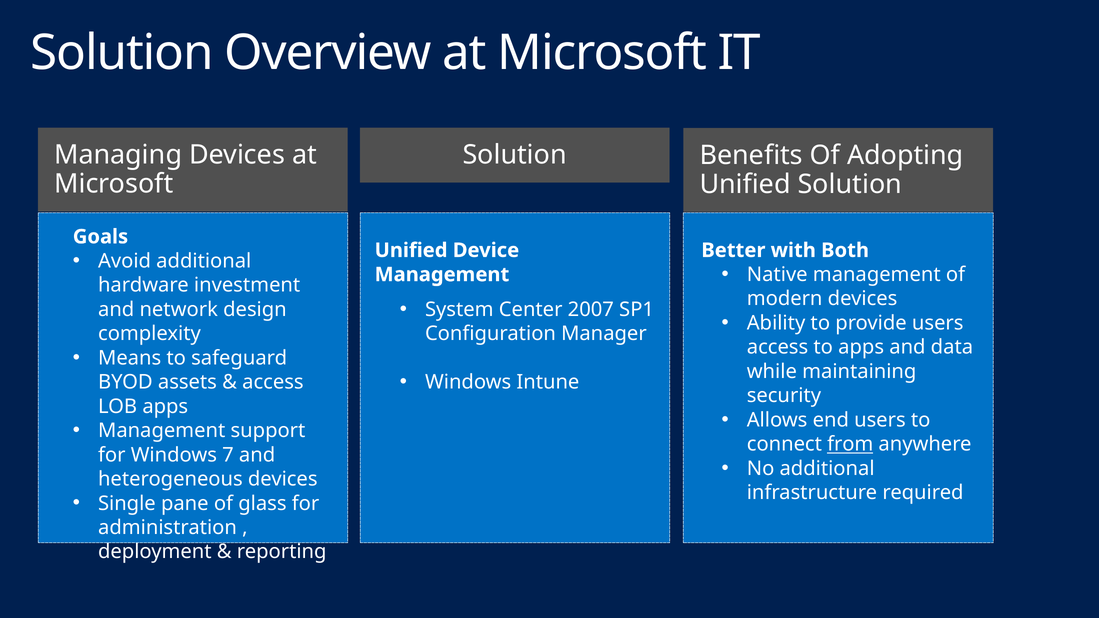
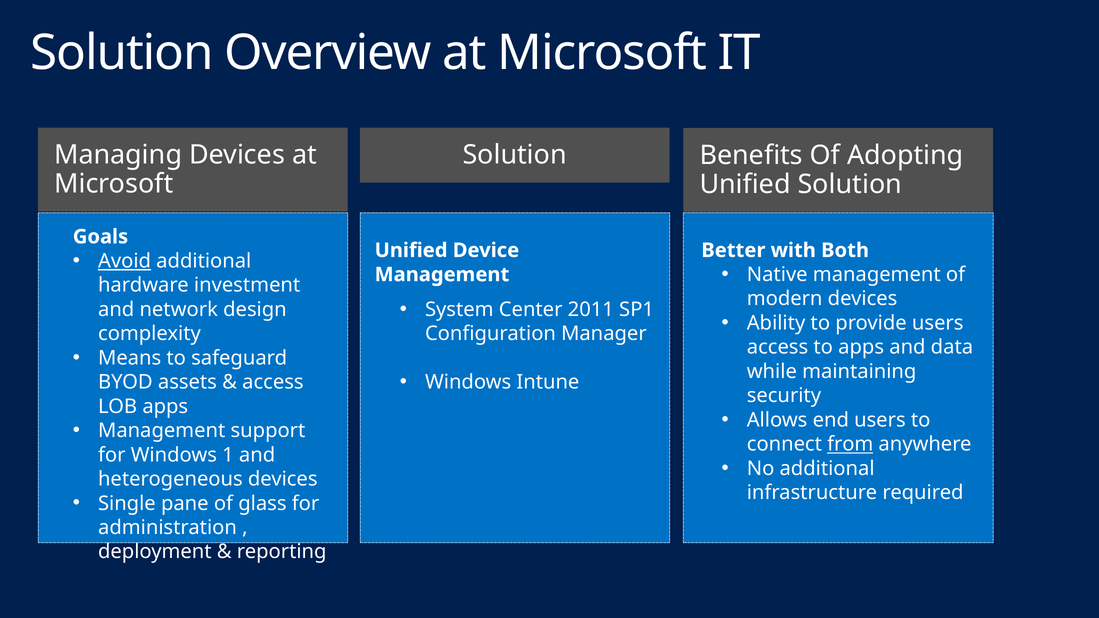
Avoid underline: none -> present
2007: 2007 -> 2011
7: 7 -> 1
